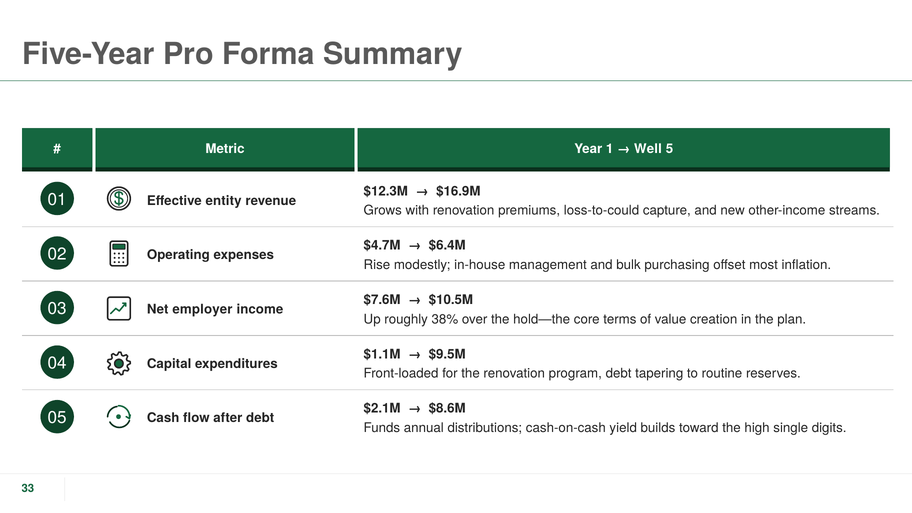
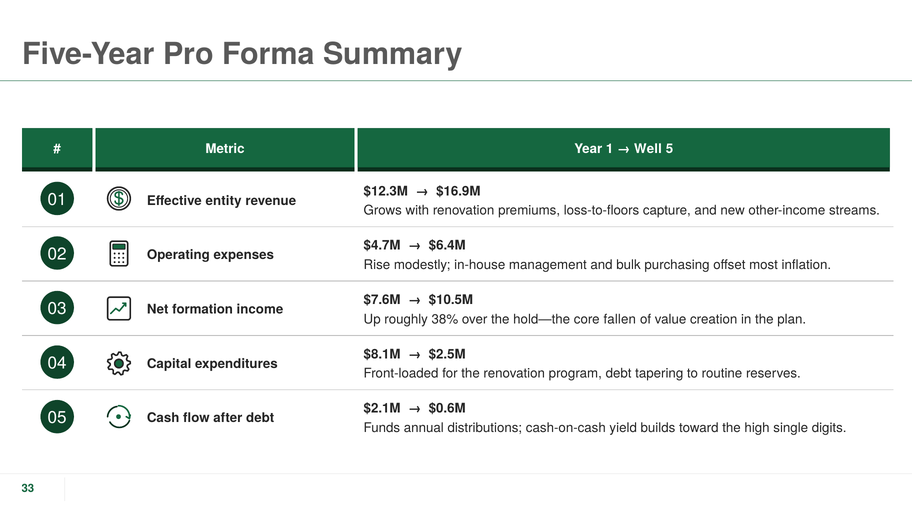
loss-to-could: loss-to-could -> loss-to-floors
employer: employer -> formation
terms: terms -> fallen
$1.1M: $1.1M -> $8.1M
$9.5M: $9.5M -> $2.5M
$8.6M: $8.6M -> $0.6M
